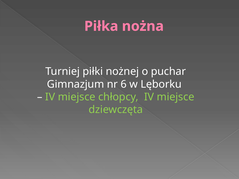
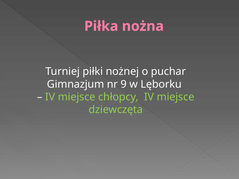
6: 6 -> 9
